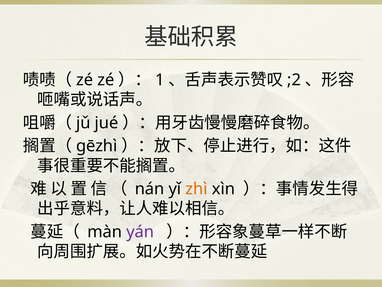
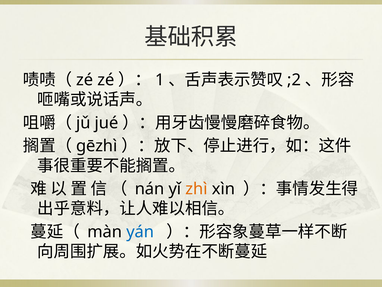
yán colour: purple -> blue
